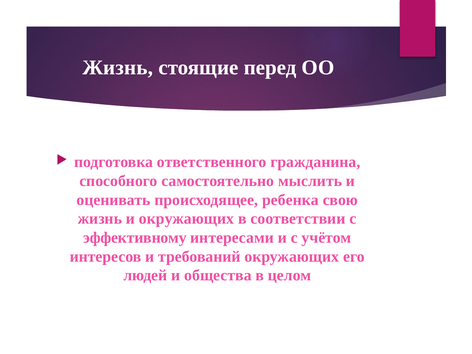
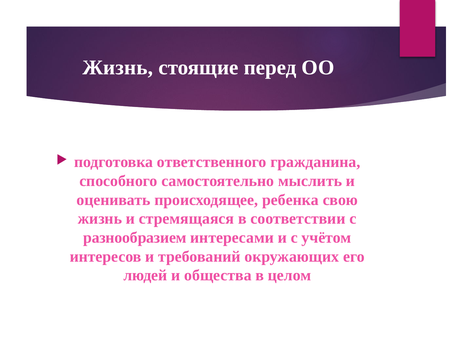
и окружающих: окружающих -> стремящаяся
эффективному: эффективному -> разнообразием
